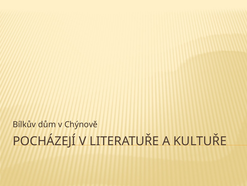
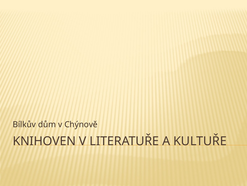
POCHÁZEJÍ: POCHÁZEJÍ -> KNIHOVEN
